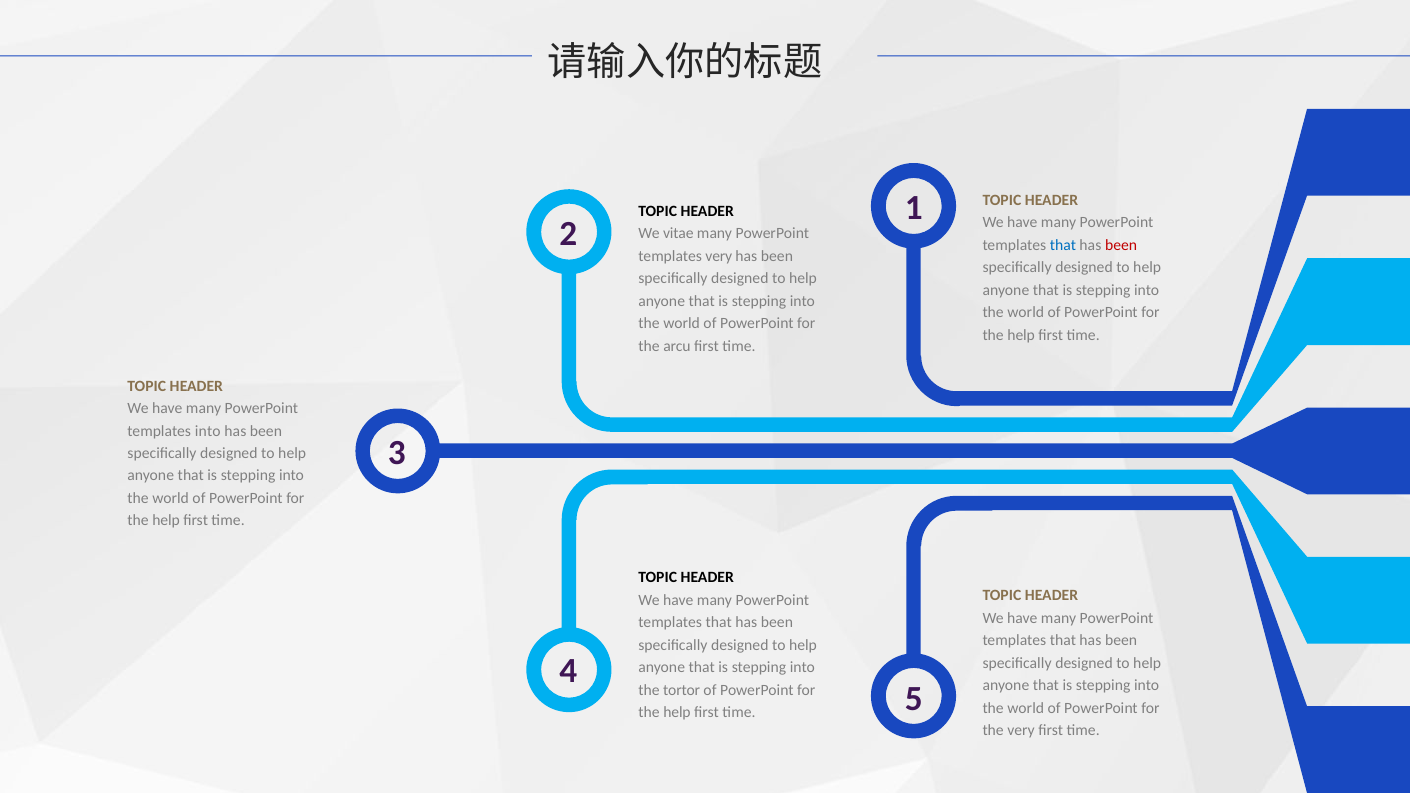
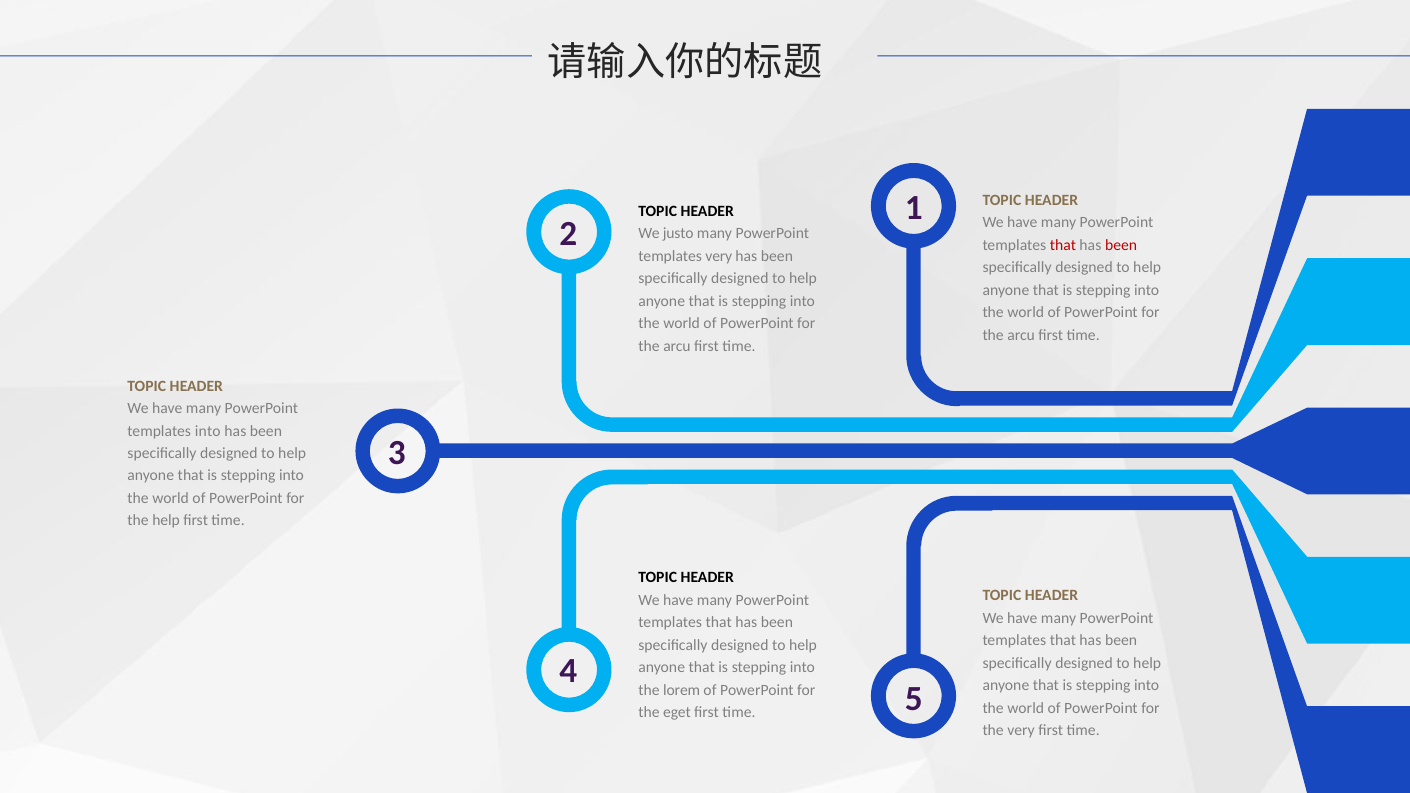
vitae: vitae -> justo
that at (1063, 245) colour: blue -> red
help at (1021, 335): help -> arcu
tortor: tortor -> lorem
help at (677, 713): help -> eget
